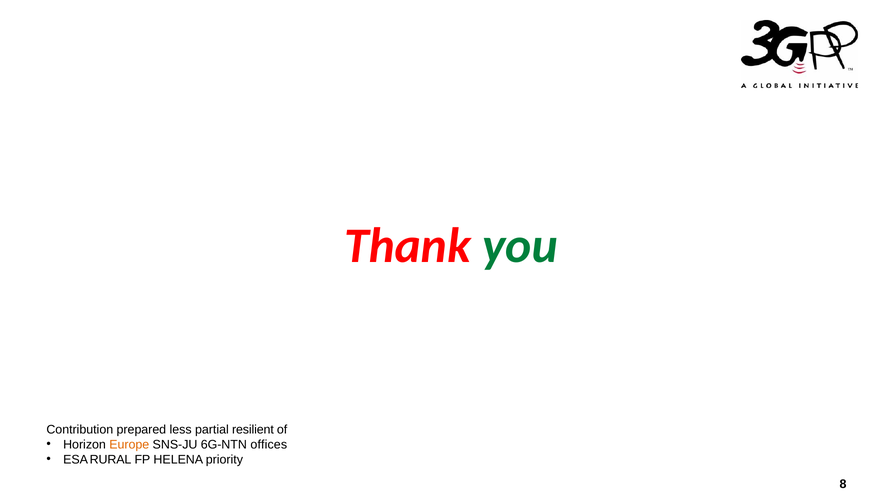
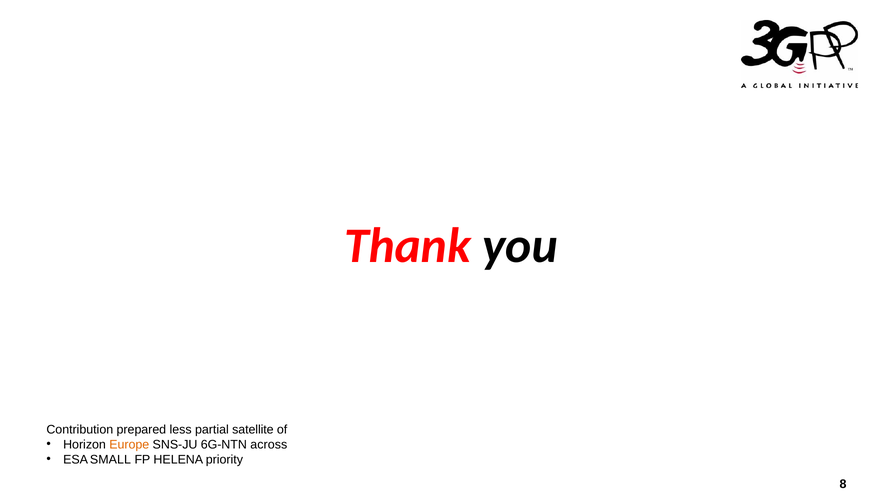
you colour: green -> black
resilient: resilient -> satellite
offices: offices -> across
RURAL: RURAL -> SMALL
